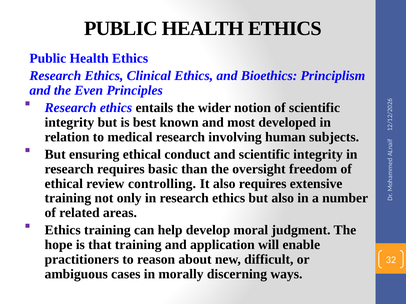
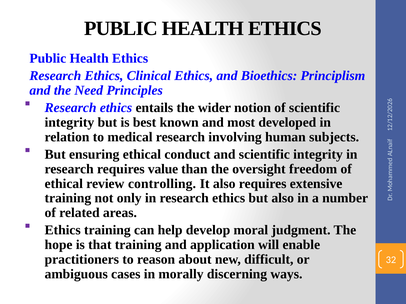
Even: Even -> Need
basic: basic -> value
